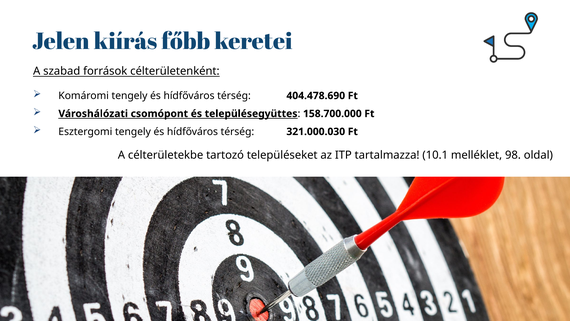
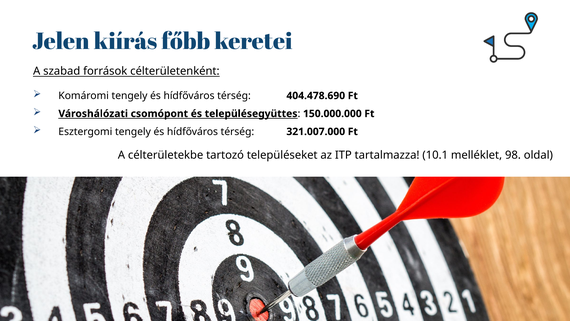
158.700.000: 158.700.000 -> 150.000.000
321.000.030: 321.000.030 -> 321.007.000
